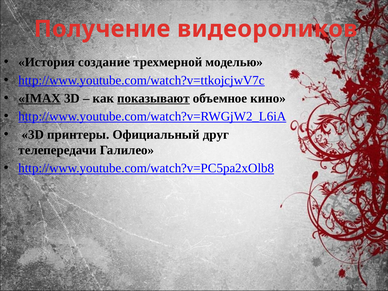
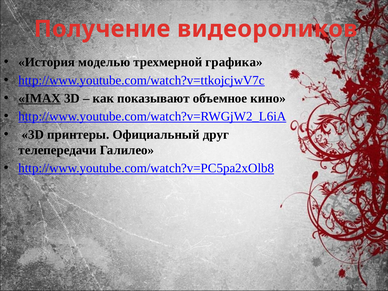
создание: создание -> моделью
моделью: моделью -> графика
показывают underline: present -> none
